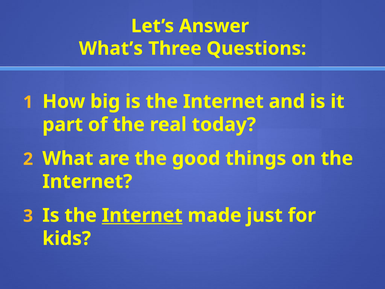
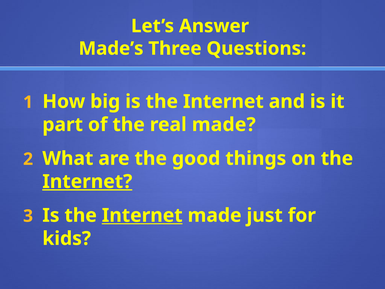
What’s: What’s -> Made’s
real today: today -> made
Internet at (87, 181) underline: none -> present
